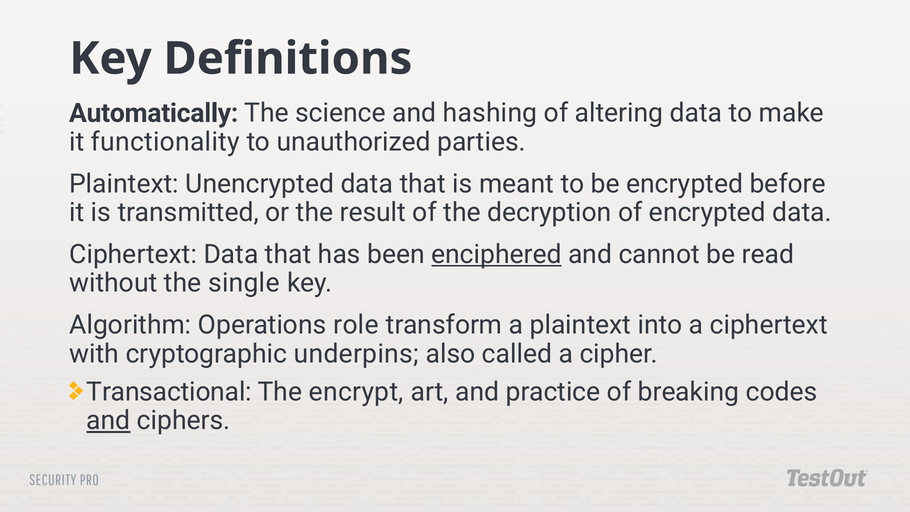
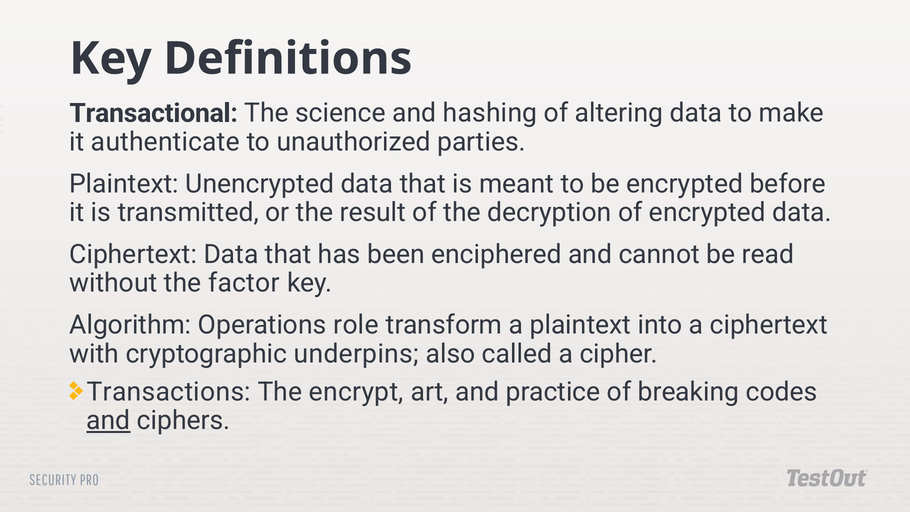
Automatically: Automatically -> Transactional
functionality: functionality -> authenticate
enciphered underline: present -> none
single: single -> factor
Transactional: Transactional -> Transactions
